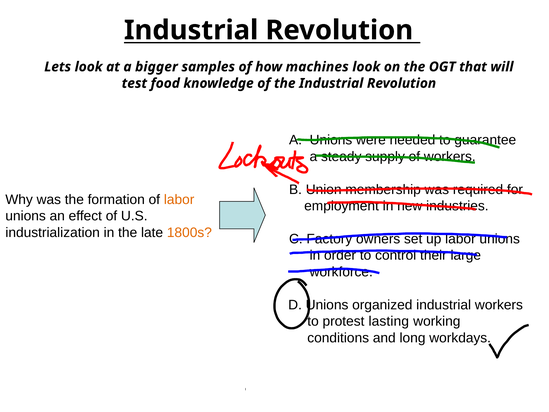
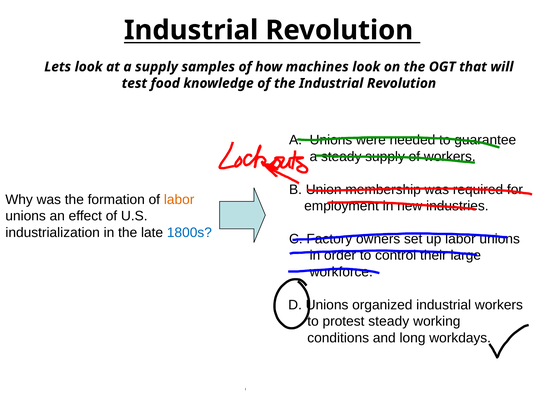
a bigger: bigger -> supply
1800s colour: orange -> blue
protest lasting: lasting -> steady
